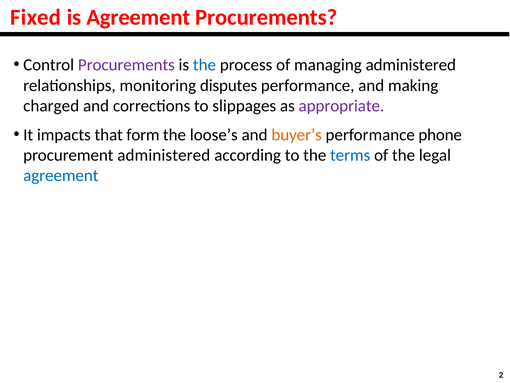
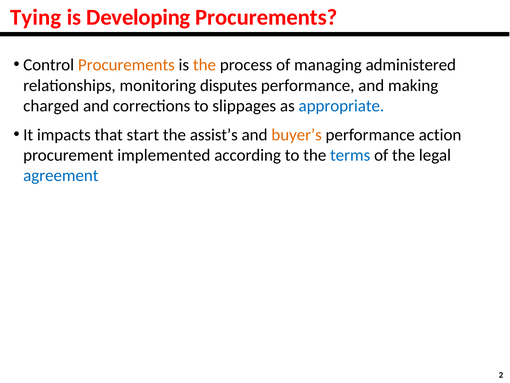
Fixed: Fixed -> Tying
is Agreement: Agreement -> Developing
Procurements at (126, 65) colour: purple -> orange
the at (204, 65) colour: blue -> orange
appropriate colour: purple -> blue
form: form -> start
loose’s: loose’s -> assist’s
phone: phone -> action
procurement administered: administered -> implemented
